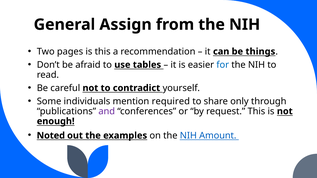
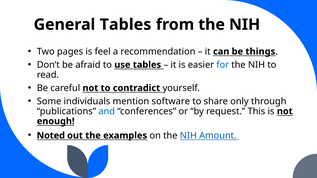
General Assign: Assign -> Tables
is this: this -> feel
required: required -> software
and colour: purple -> blue
